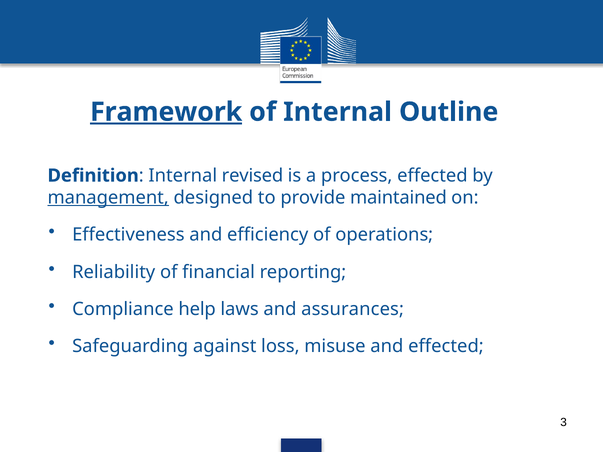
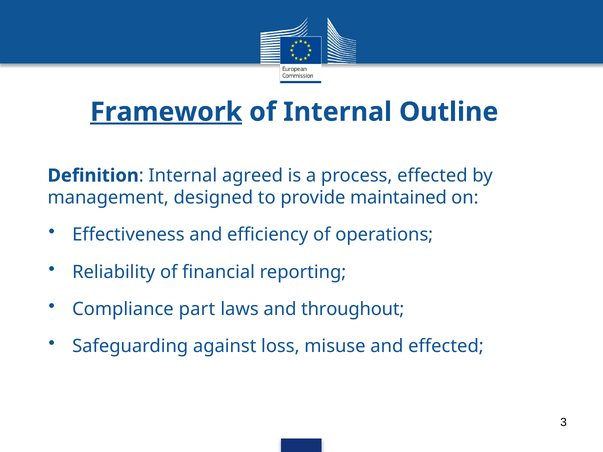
revised: revised -> agreed
management underline: present -> none
help: help -> part
assurances: assurances -> throughout
